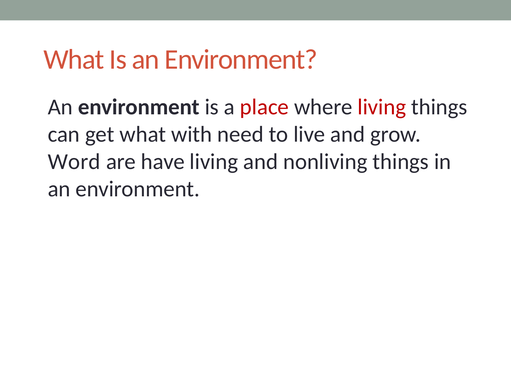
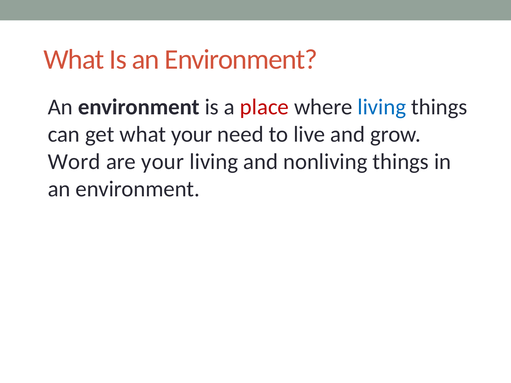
living at (382, 107) colour: red -> blue
what with: with -> your
are have: have -> your
